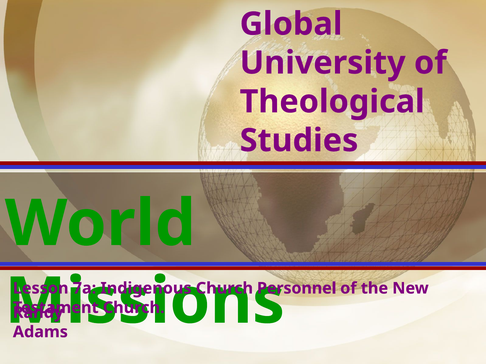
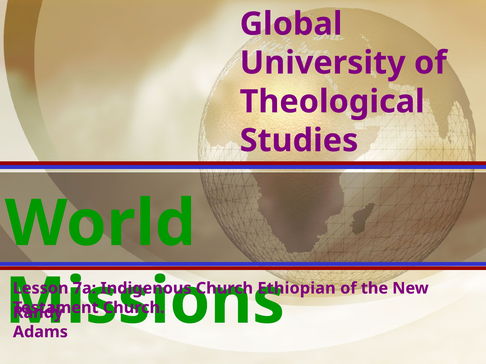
Personnel: Personnel -> Ethiopian
